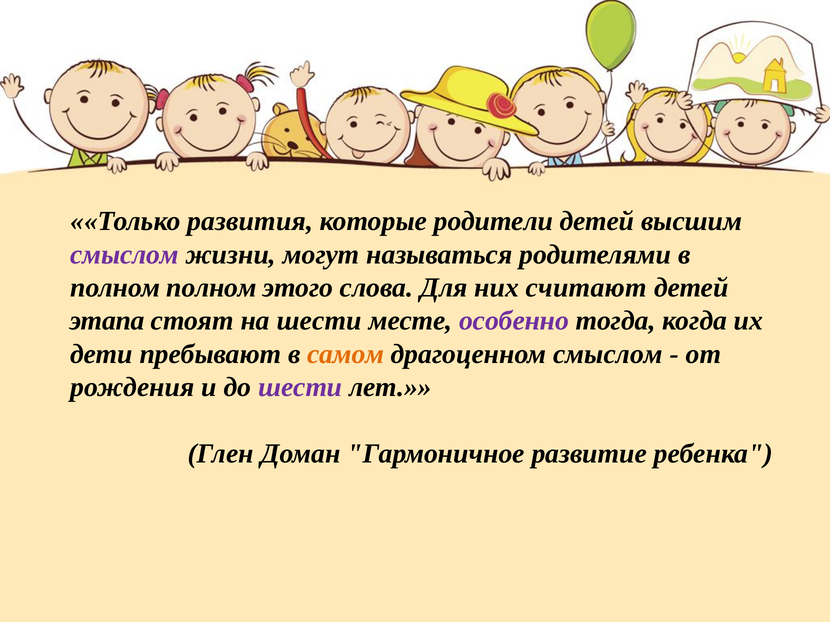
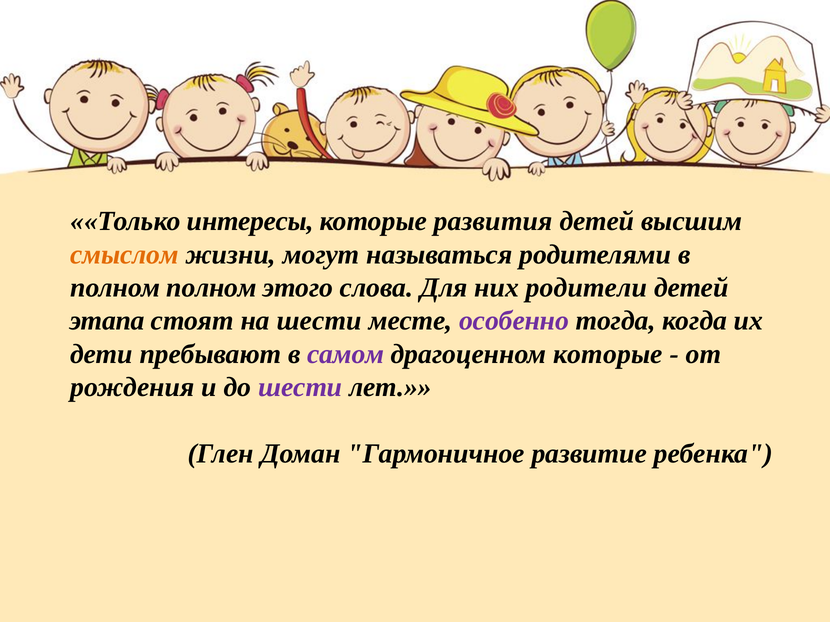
развития: развития -> интересы
родители: родители -> развития
смыслом at (125, 255) colour: purple -> orange
считают: считают -> родители
самом colour: orange -> purple
драгоценном смыслом: смыслом -> которые
